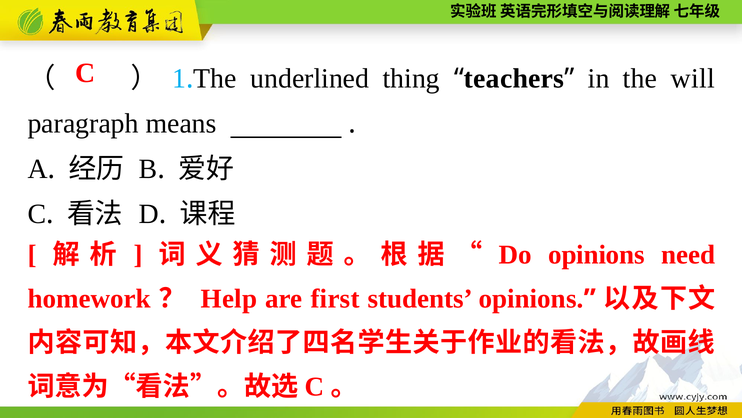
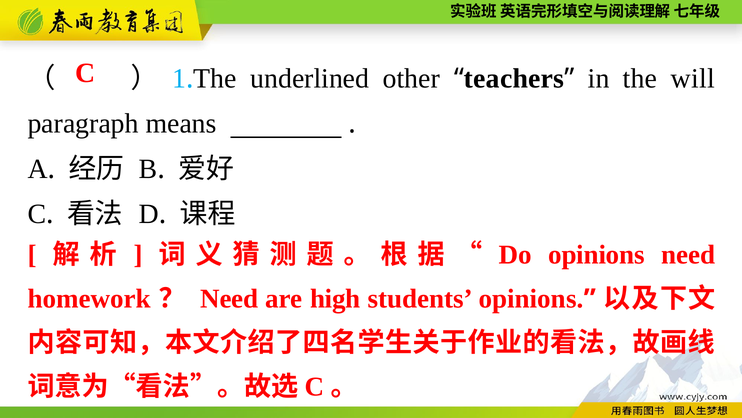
thing: thing -> other
Help at (229, 298): Help -> Need
first: first -> high
